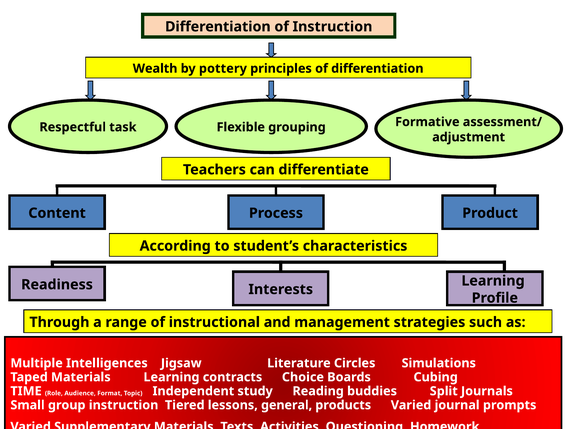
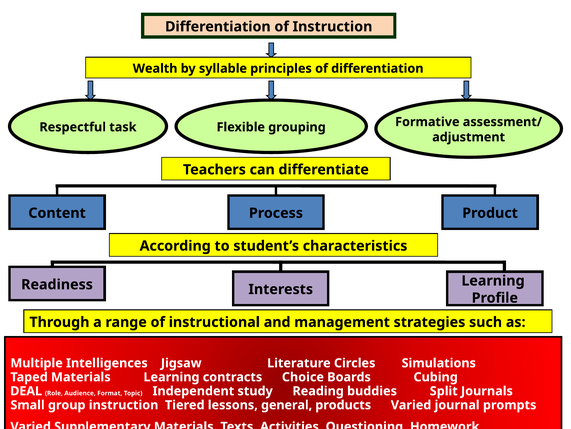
pottery: pottery -> syllable
TIME: TIME -> DEAL
